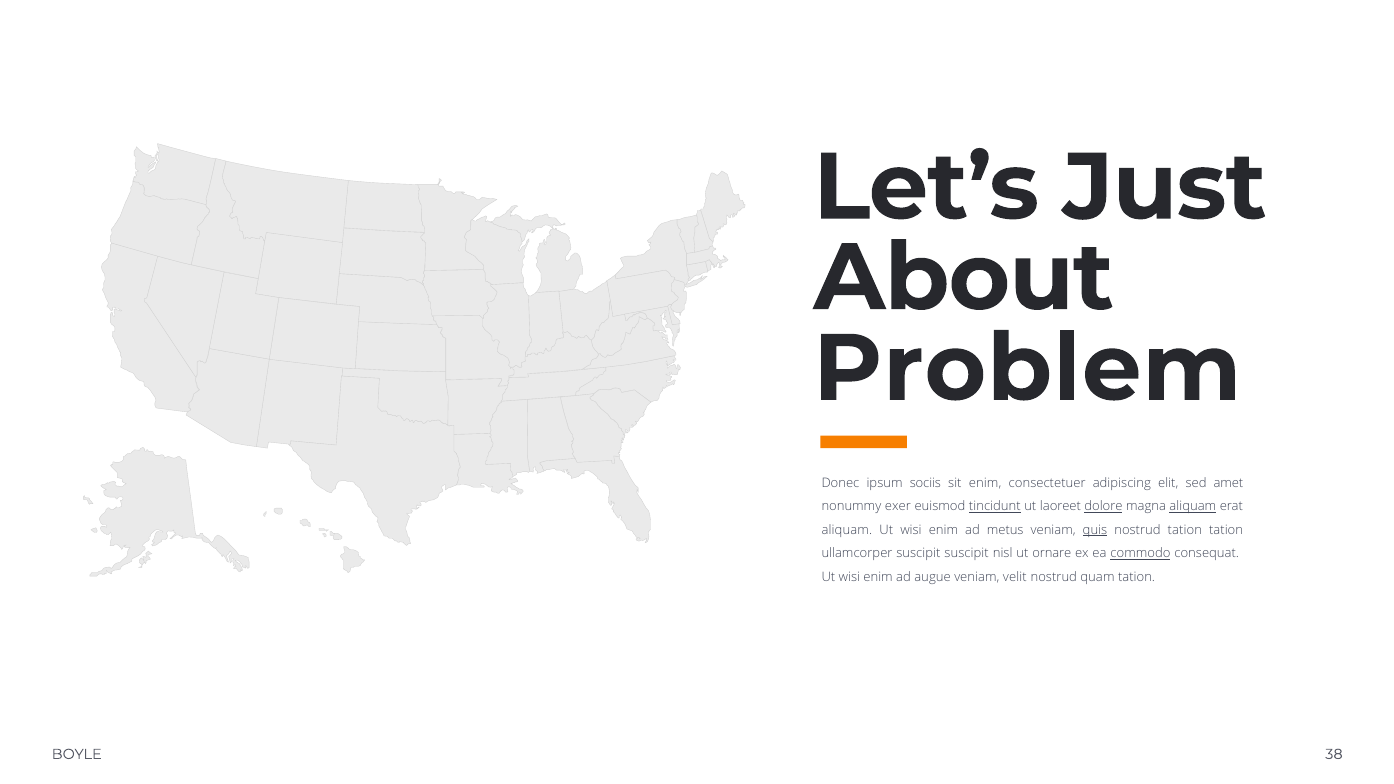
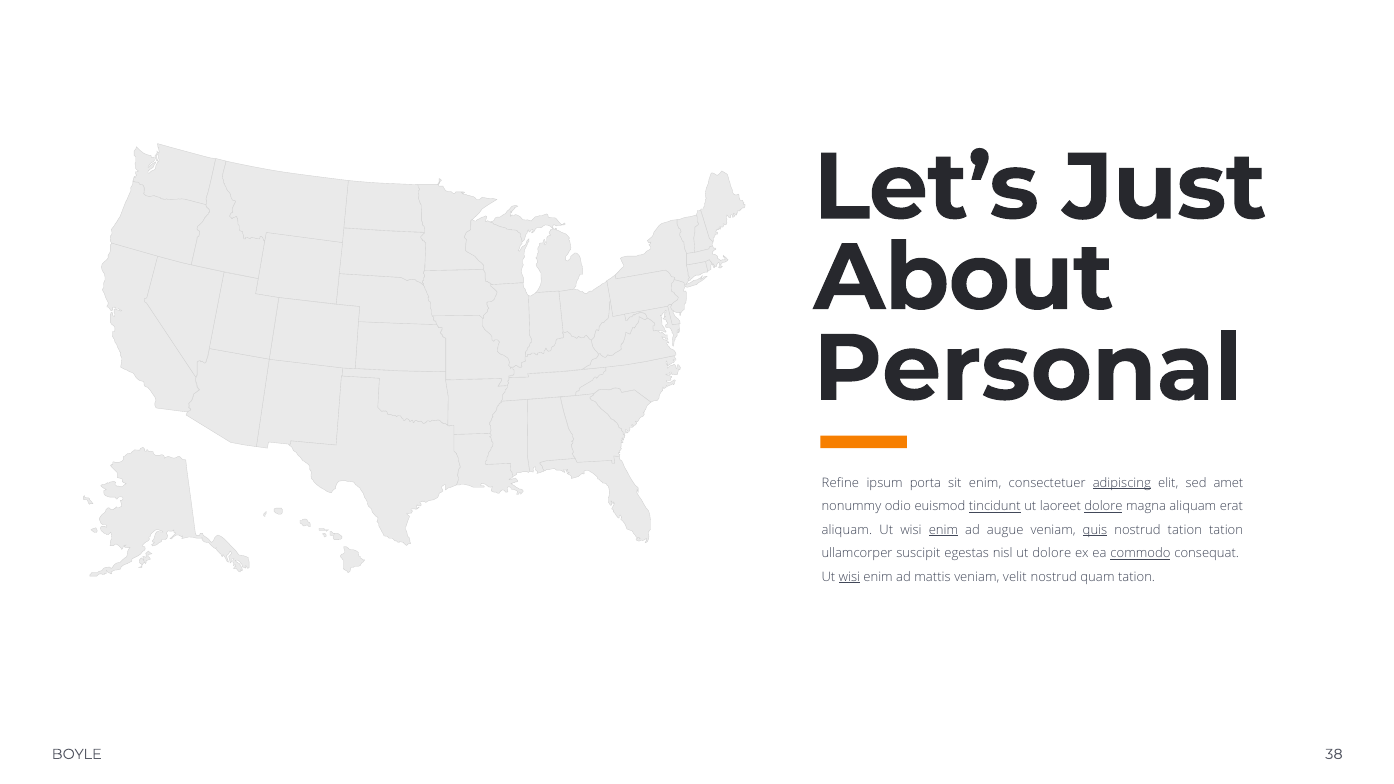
Problem: Problem -> Personal
Donec: Donec -> Refine
sociis: sociis -> porta
adipiscing underline: none -> present
exer: exer -> odio
aliquam at (1193, 507) underline: present -> none
enim at (943, 530) underline: none -> present
metus: metus -> augue
suscipit suscipit: suscipit -> egestas
ut ornare: ornare -> dolore
wisi at (849, 577) underline: none -> present
augue: augue -> mattis
